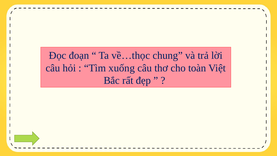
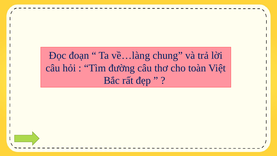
về…thọc: về…thọc -> về…làng
xuống: xuống -> đường
